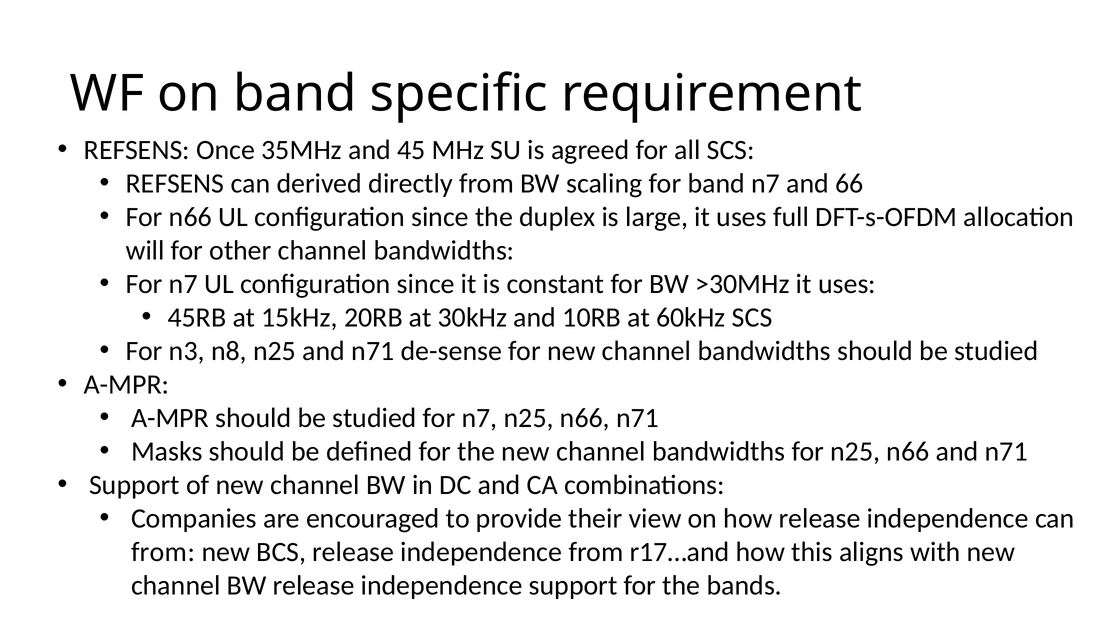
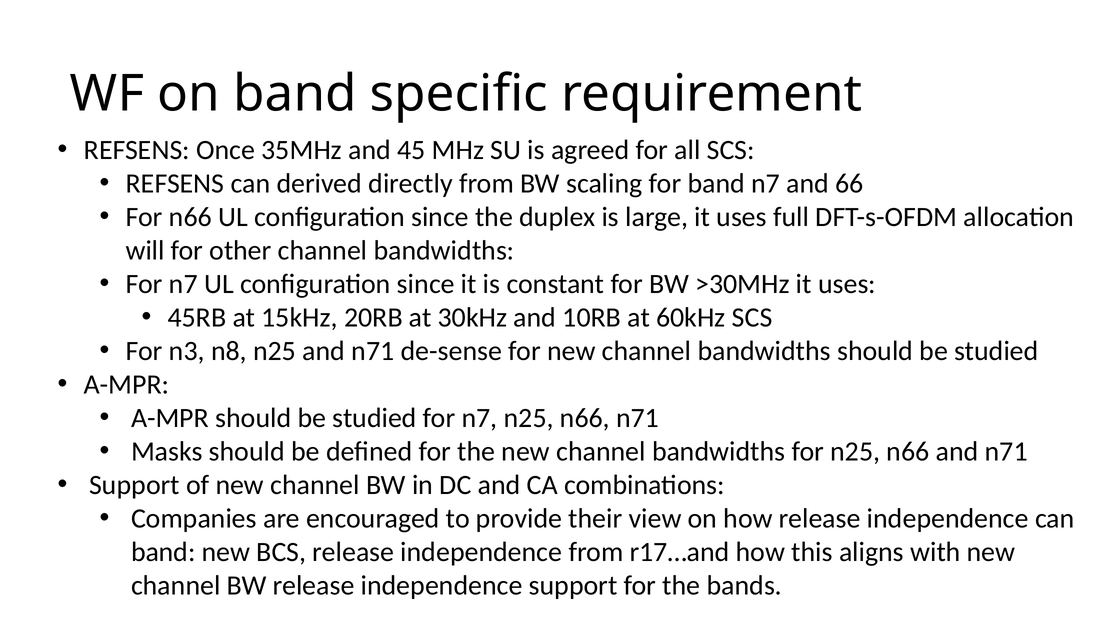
from at (163, 552): from -> band
